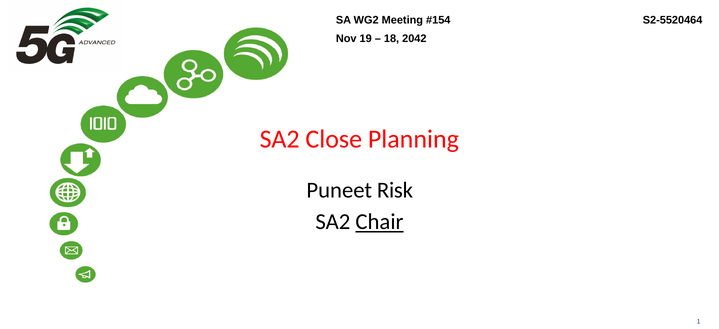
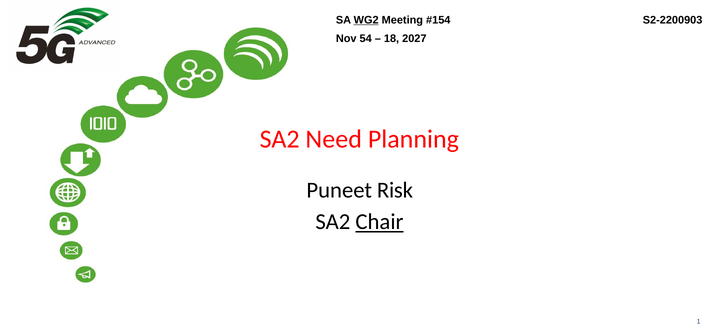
WG2 underline: none -> present
S2-5520464: S2-5520464 -> S2-2200903
19: 19 -> 54
2042: 2042 -> 2027
Close: Close -> Need
